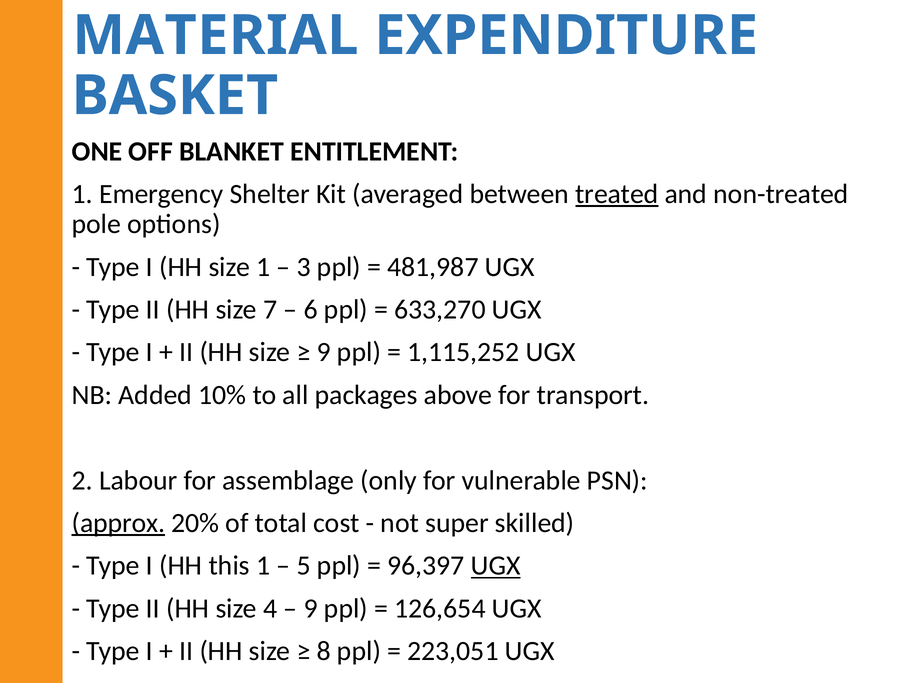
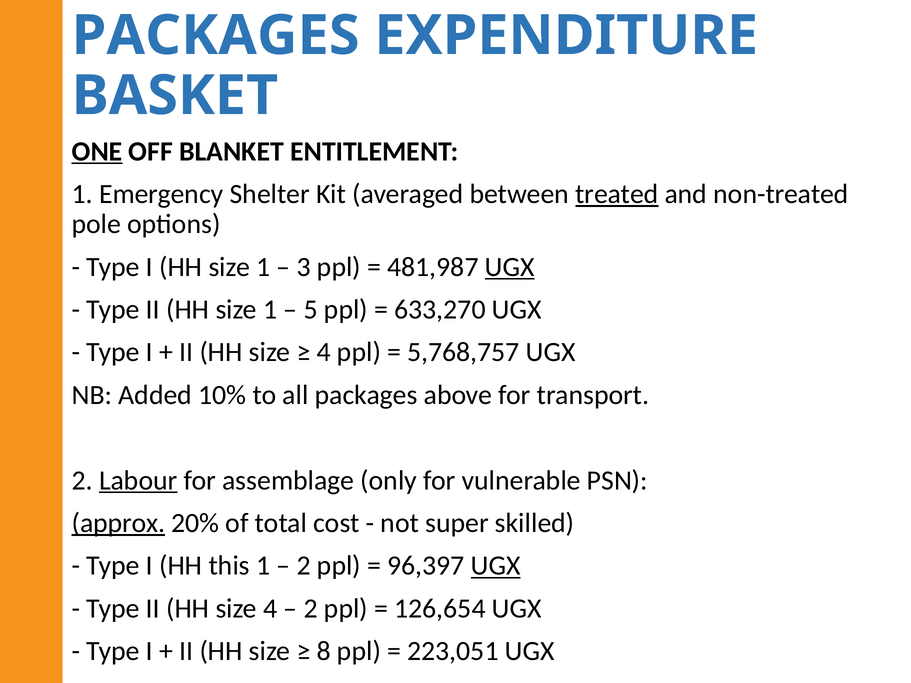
MATERIAL at (215, 36): MATERIAL -> PACKAGES
ONE underline: none -> present
UGX at (510, 267) underline: none -> present
II HH size 7: 7 -> 1
6: 6 -> 5
9 at (324, 352): 9 -> 4
1,115,252: 1,115,252 -> 5,768,757
Labour underline: none -> present
5 at (304, 566): 5 -> 2
9 at (311, 609): 9 -> 2
